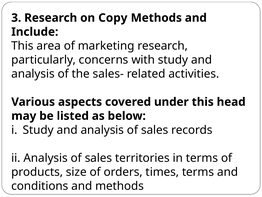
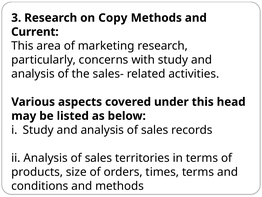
Include: Include -> Current
